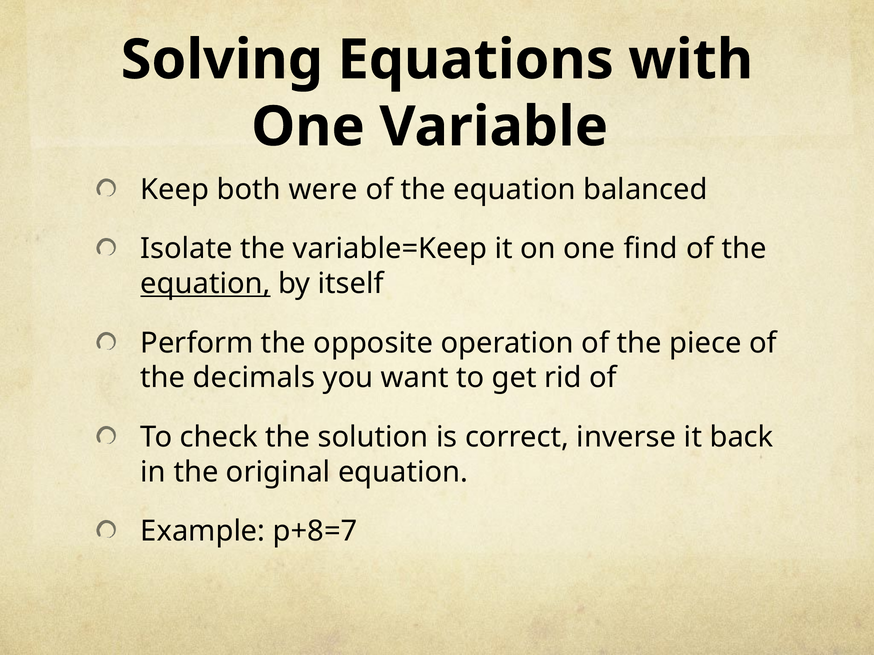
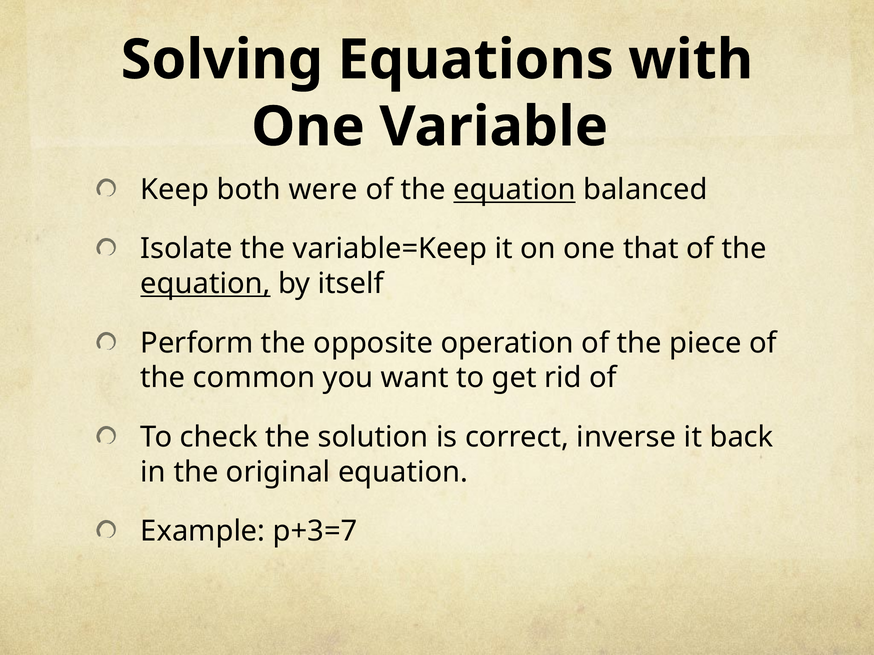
equation at (515, 190) underline: none -> present
find: find -> that
decimals: decimals -> common
p+8=7: p+8=7 -> p+3=7
